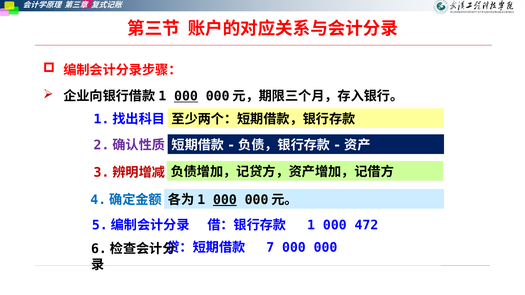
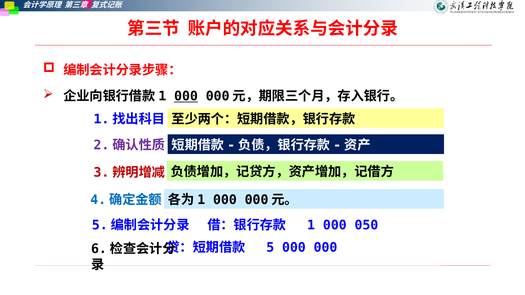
000 at (225, 200) underline: present -> none
472: 472 -> 050
7: 7 -> 5
